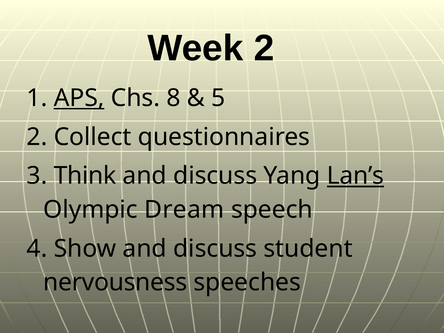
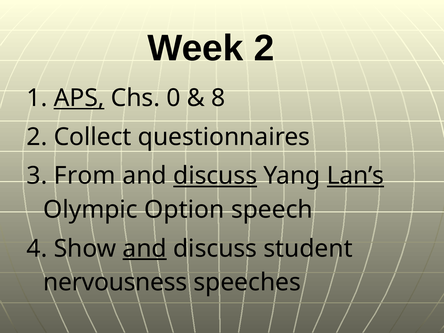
8: 8 -> 0
5: 5 -> 8
Think: Think -> From
discuss at (215, 176) underline: none -> present
Dream: Dream -> Option
and at (145, 249) underline: none -> present
